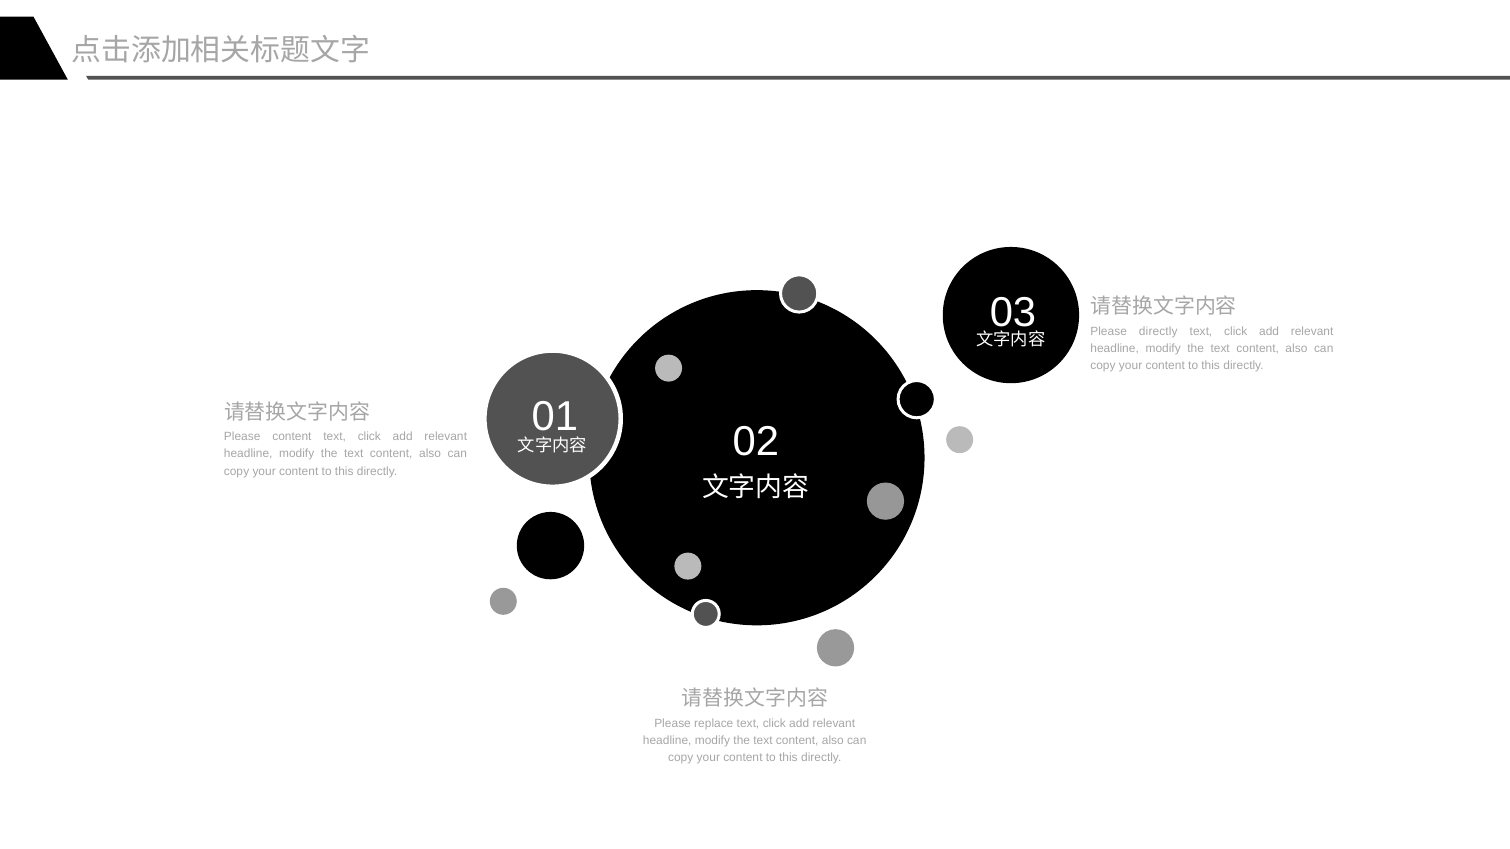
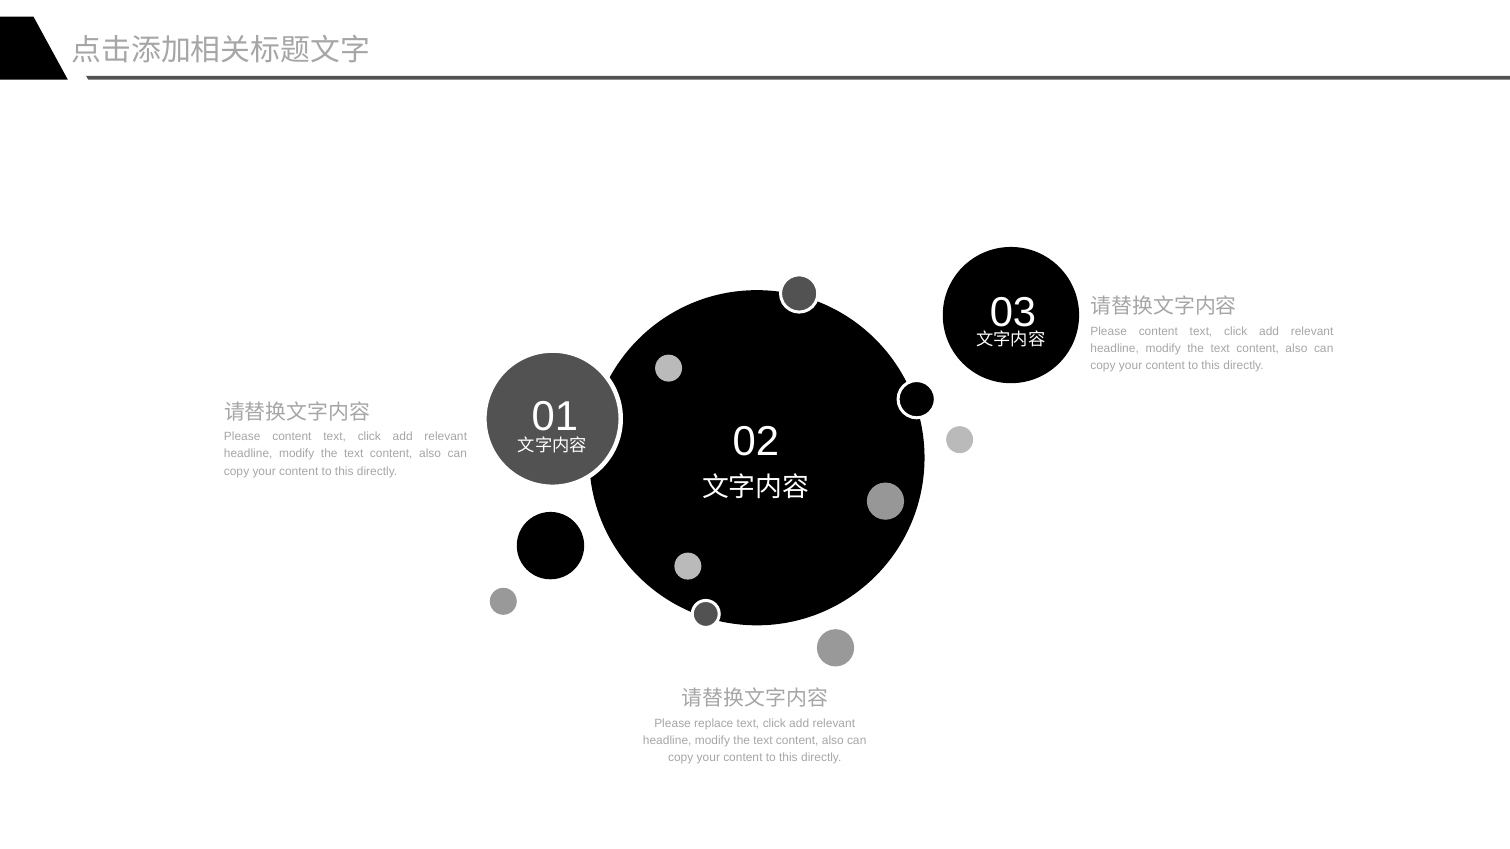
directly at (1158, 331): directly -> content
